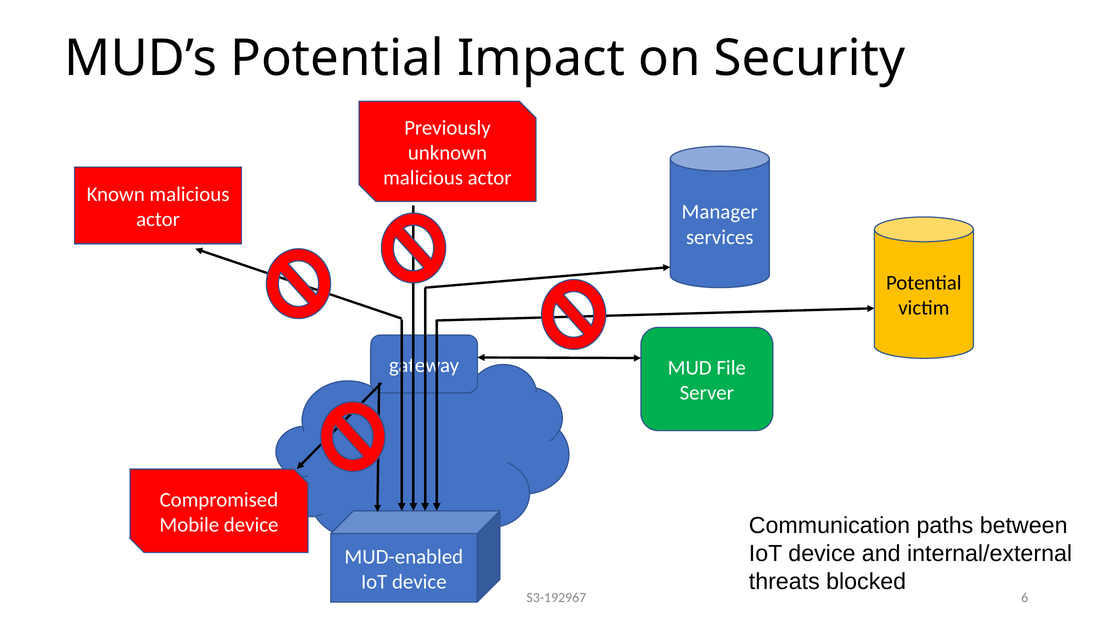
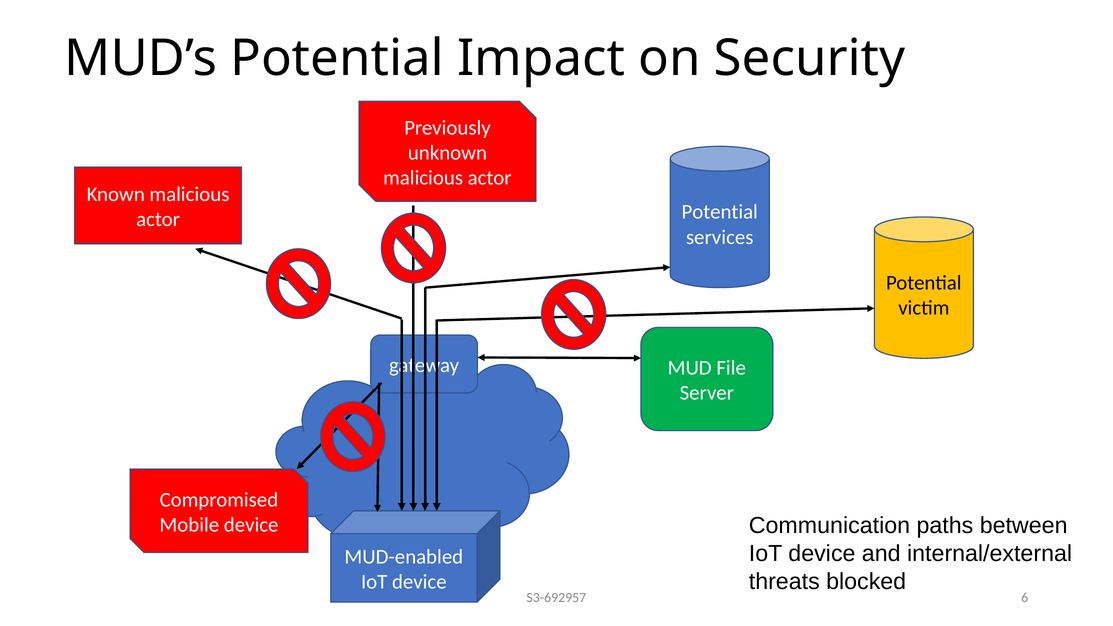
Manager at (720, 212): Manager -> Potential
S3-192967: S3-192967 -> S3-692957
